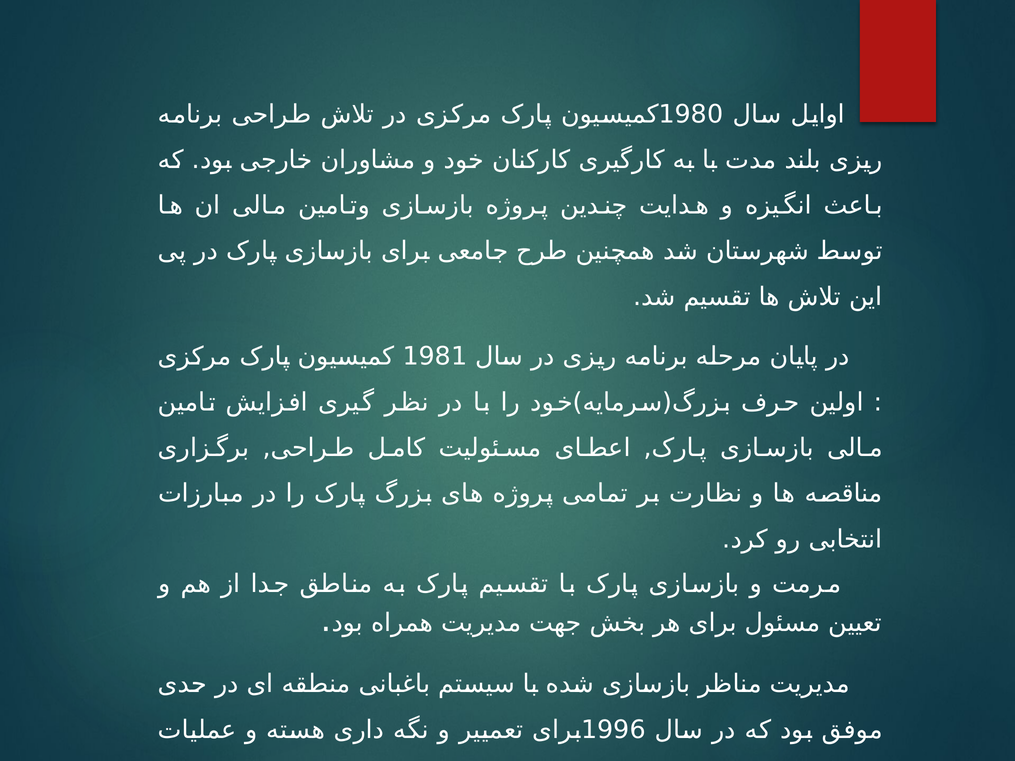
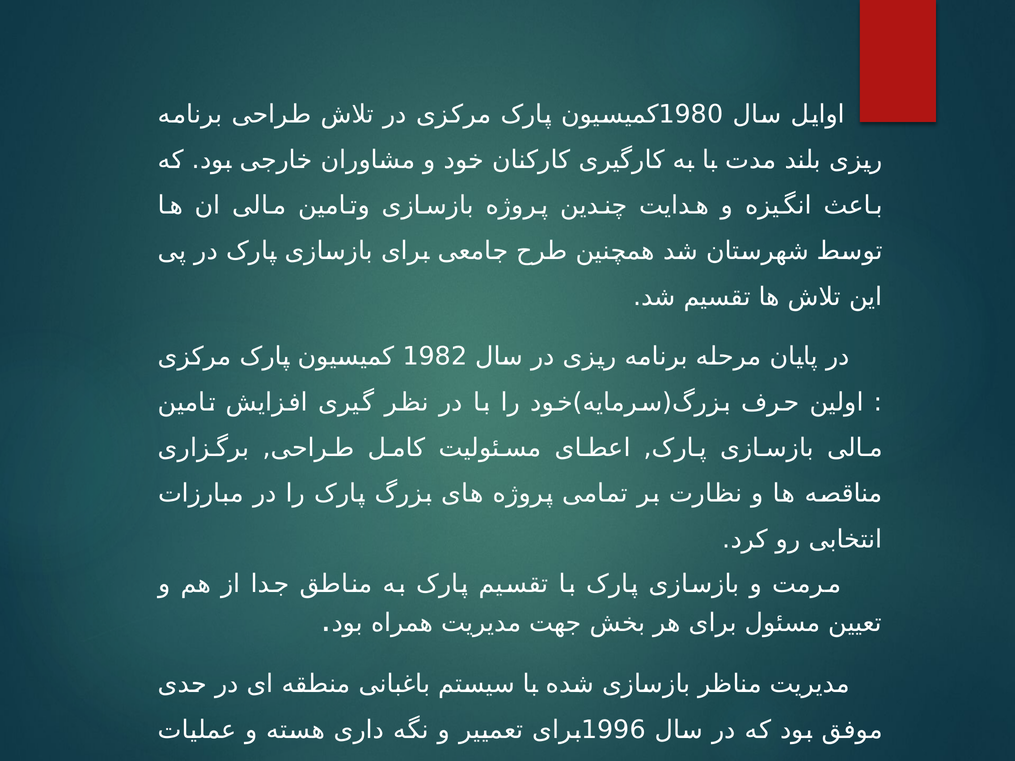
1981: 1981 -> 1982
